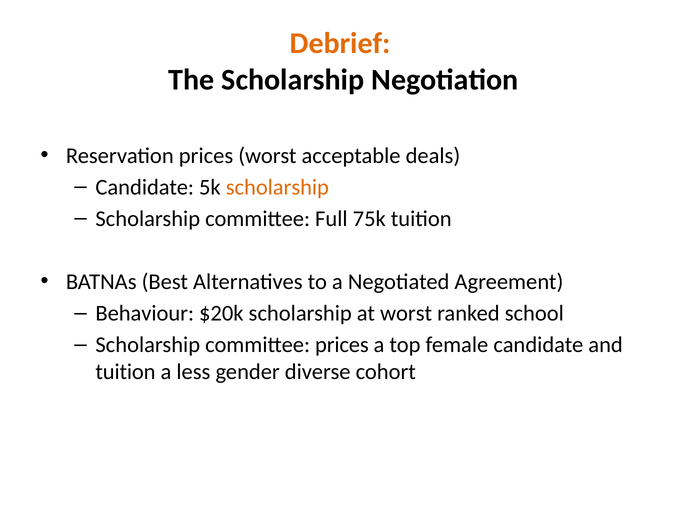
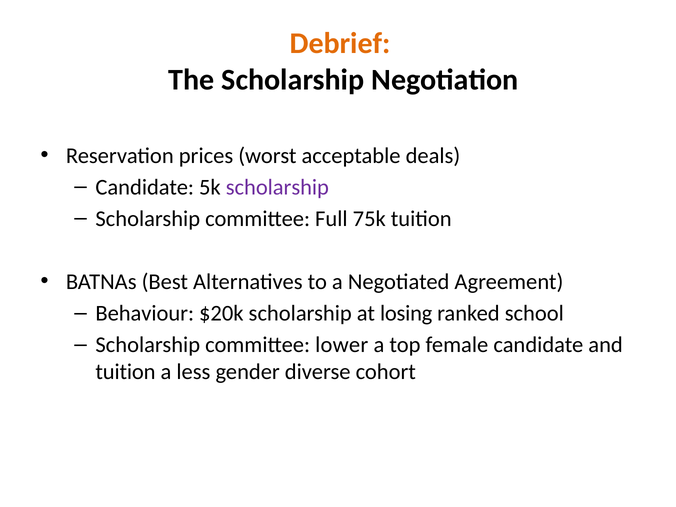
scholarship at (277, 187) colour: orange -> purple
at worst: worst -> losing
committee prices: prices -> lower
